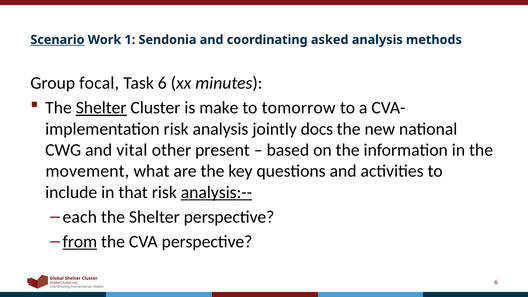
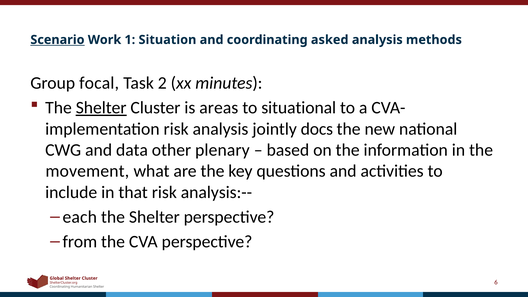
Sendonia: Sendonia -> Situation
Task 6: 6 -> 2
make: make -> areas
tomorrow: tomorrow -> situational
vital: vital -> data
present: present -> plenary
analysis:-- underline: present -> none
from underline: present -> none
